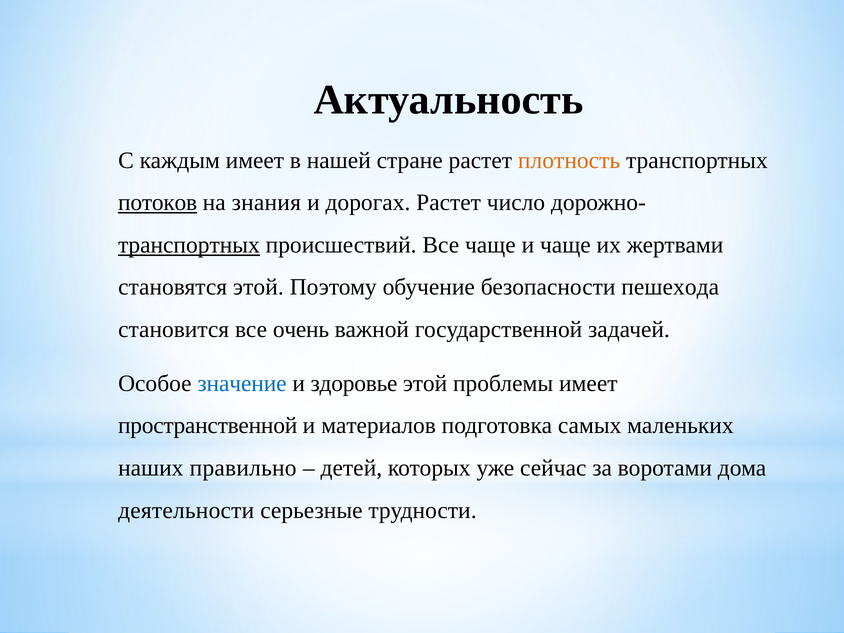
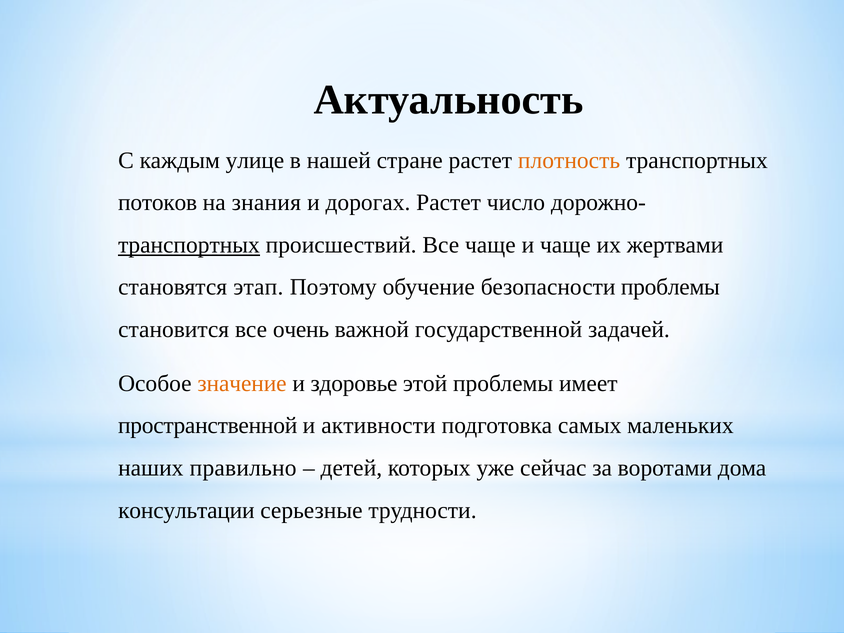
каждым имеет: имеет -> улице
потоков underline: present -> none
становятся этой: этой -> этап
безопасности пешехода: пешехода -> проблемы
значение colour: blue -> orange
материалов: материалов -> активности
деятельности: деятельности -> консультации
